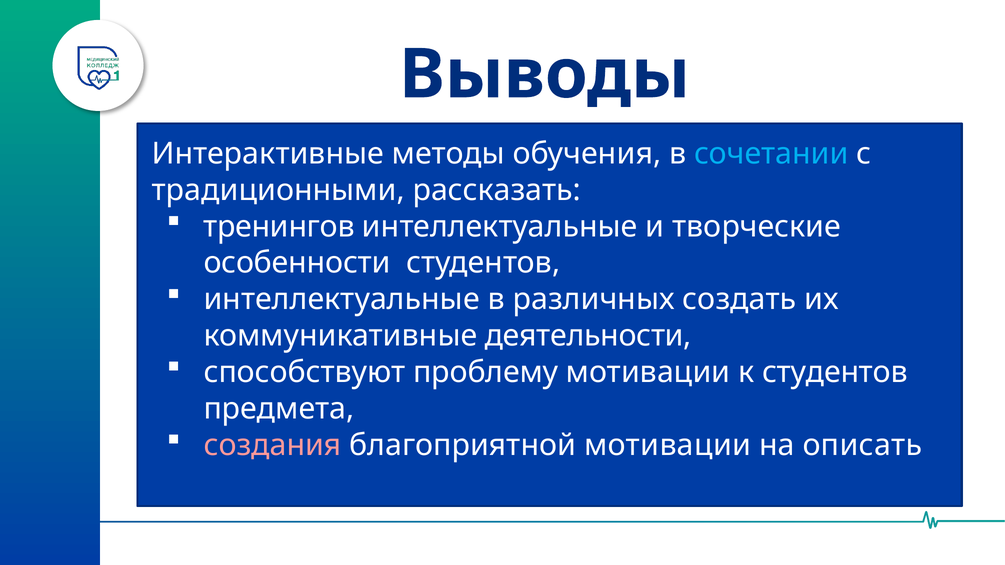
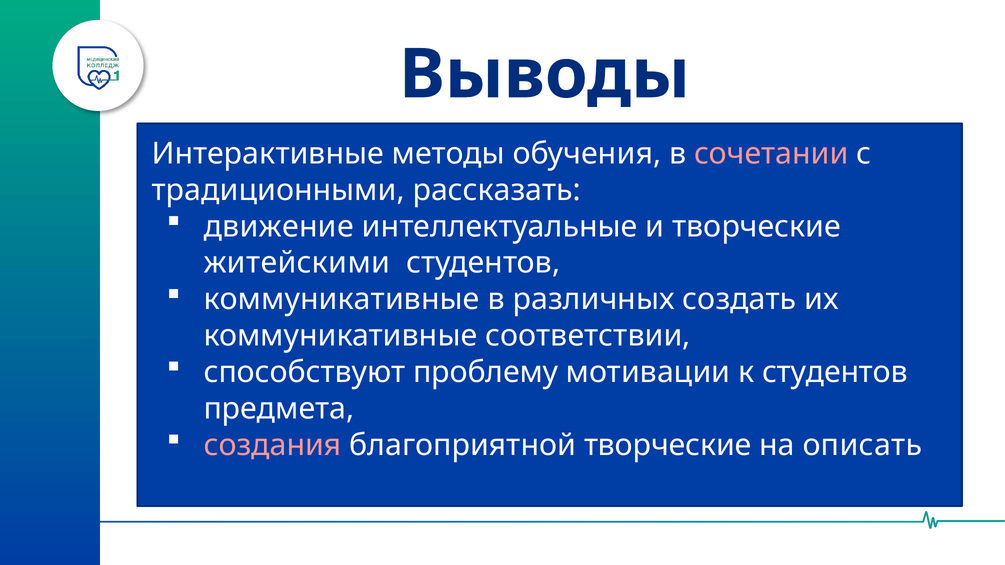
сочетании colour: light blue -> pink
тренингов: тренингов -> движение
особенности: особенности -> житейскими
интеллектуальные at (342, 300): интеллектуальные -> коммуникативные
деятельности: деятельности -> соответствии
благоприятной мотивации: мотивации -> творческие
